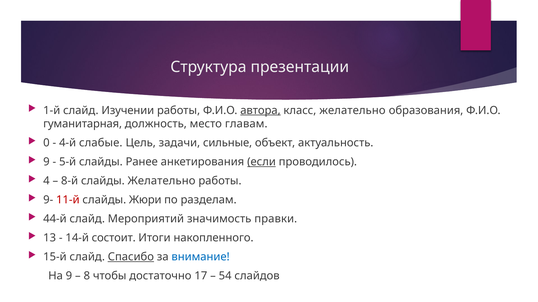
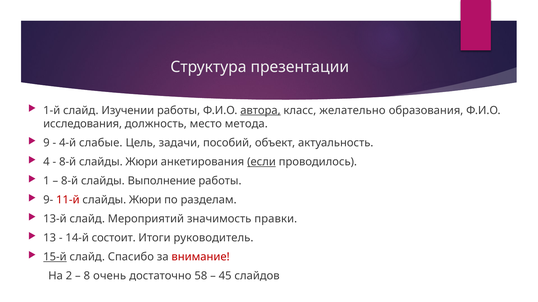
гуманитарная: гуманитарная -> исследования
главам: главам -> метода
0: 0 -> 9
сильные: сильные -> пособий
9 at (46, 162): 9 -> 4
5-й at (68, 162): 5-й -> 8-й
Ранее at (142, 162): Ранее -> Жюри
4: 4 -> 1
слайды Желательно: Желательно -> Выполнение
44-й: 44-й -> 13-й
накопленного: накопленного -> руководитель
15-й underline: none -> present
Спасибо underline: present -> none
внимание colour: blue -> red
На 9: 9 -> 2
чтобы: чтобы -> очень
17: 17 -> 58
54: 54 -> 45
